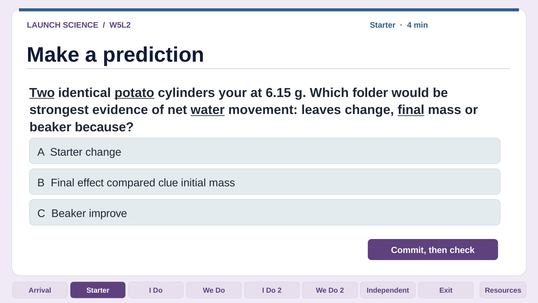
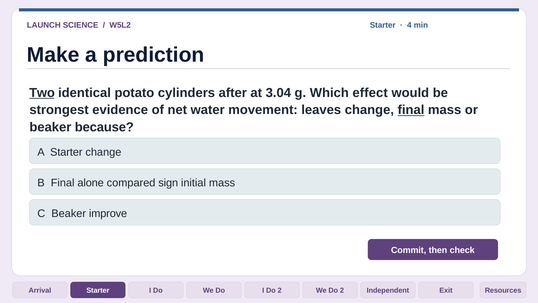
potato underline: present -> none
your: your -> after
6.15: 6.15 -> 3.04
folder: folder -> effect
water underline: present -> none
effect: effect -> alone
clue: clue -> sign
